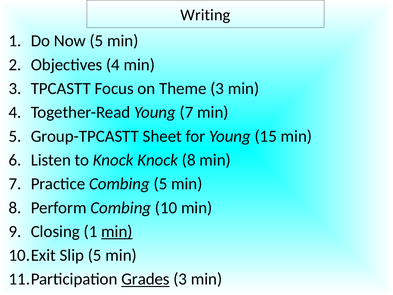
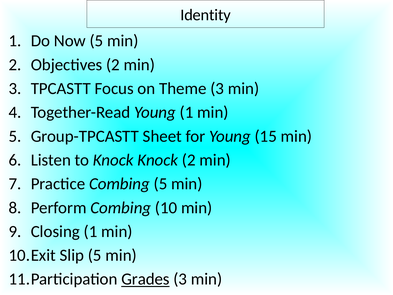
Writing: Writing -> Identity
Objectives 4: 4 -> 2
Young 7: 7 -> 1
Knock 8: 8 -> 2
min at (117, 231) underline: present -> none
